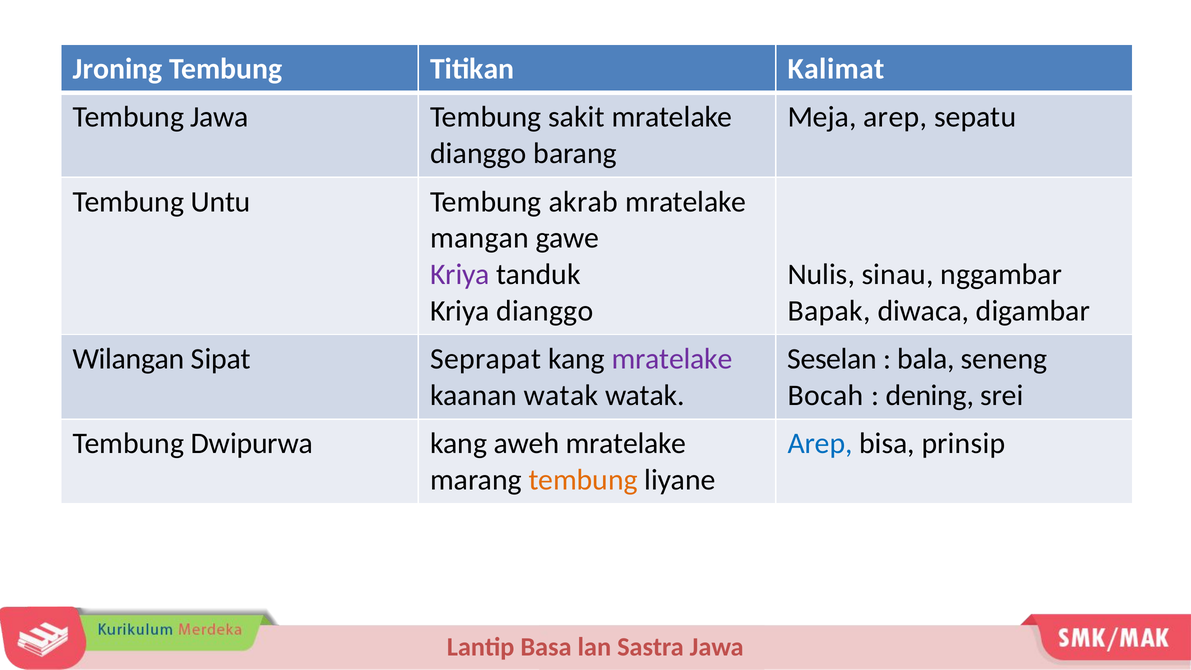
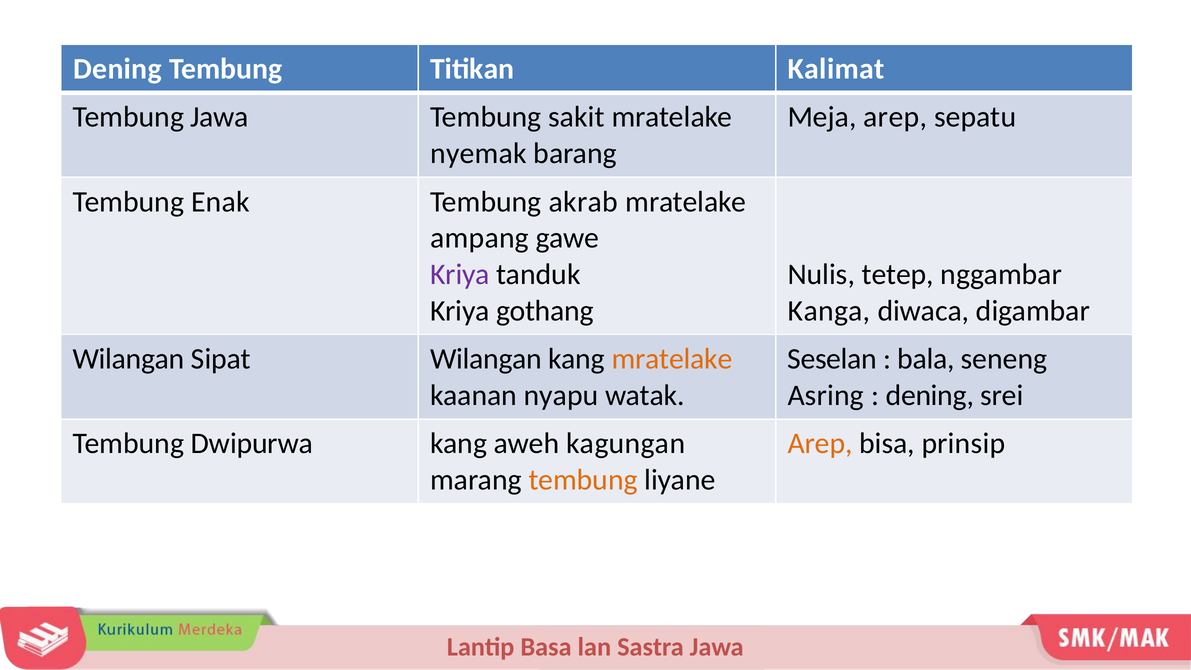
Jroning at (118, 69): Jroning -> Dening
dianggo at (478, 153): dianggo -> nyemak
Untu: Untu -> Enak
mangan: mangan -> ampang
sinau: sinau -> tetep
Kriya dianggo: dianggo -> gothang
Bapak: Bapak -> Kanga
Sipat Seprapat: Seprapat -> Wilangan
mratelake at (672, 359) colour: purple -> orange
kaanan watak: watak -> nyapu
Bocah: Bocah -> Asring
aweh mratelake: mratelake -> kagungan
Arep at (820, 444) colour: blue -> orange
